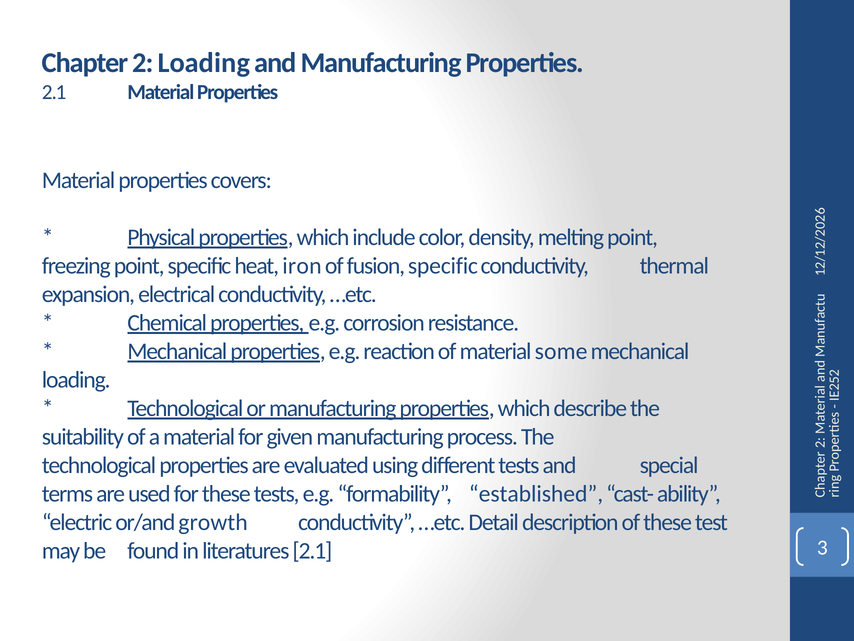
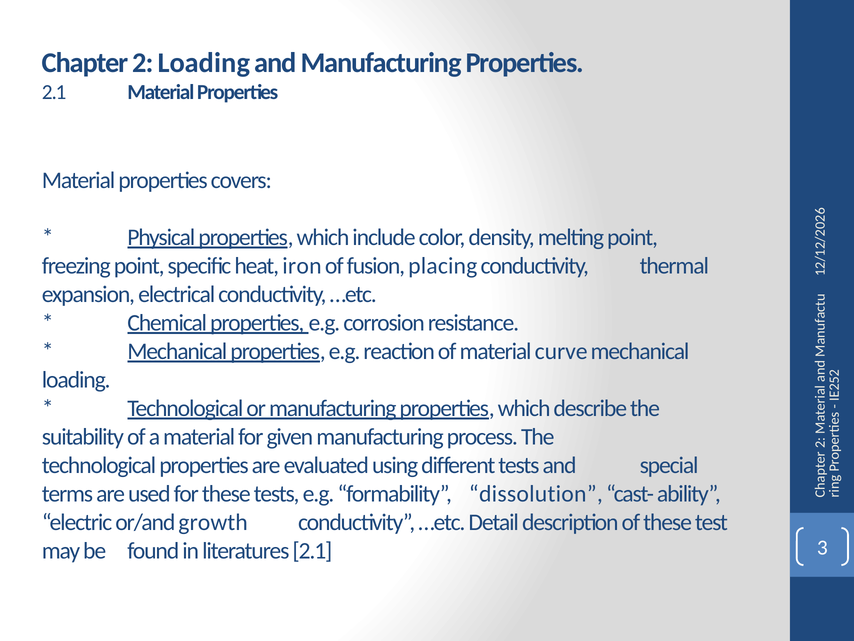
fusion specific: specific -> placing
some: some -> curve
established: established -> dissolution
